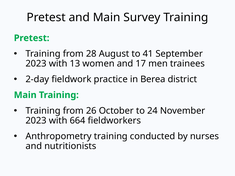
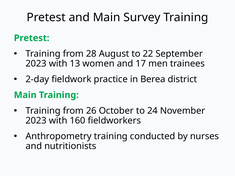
41: 41 -> 22
664: 664 -> 160
